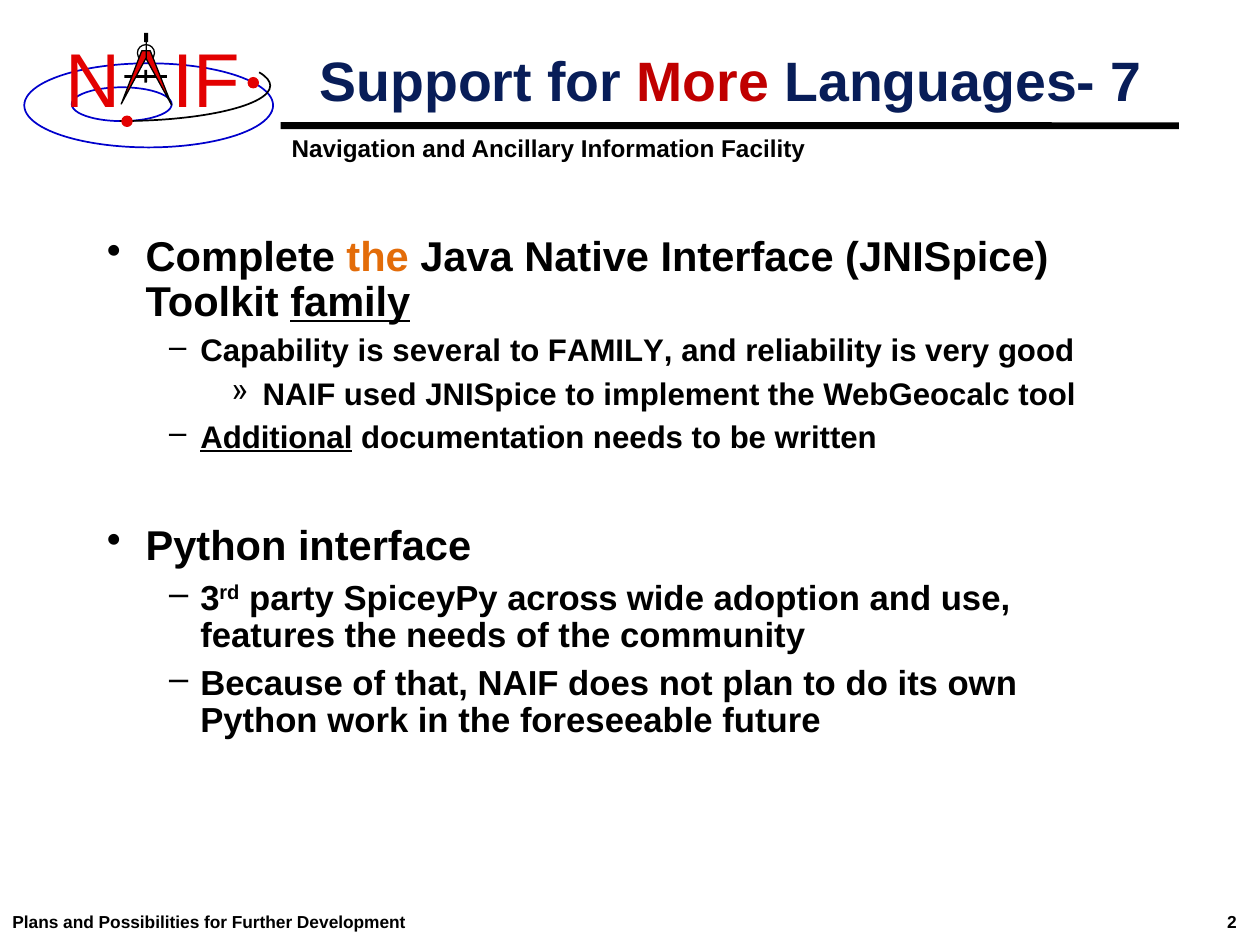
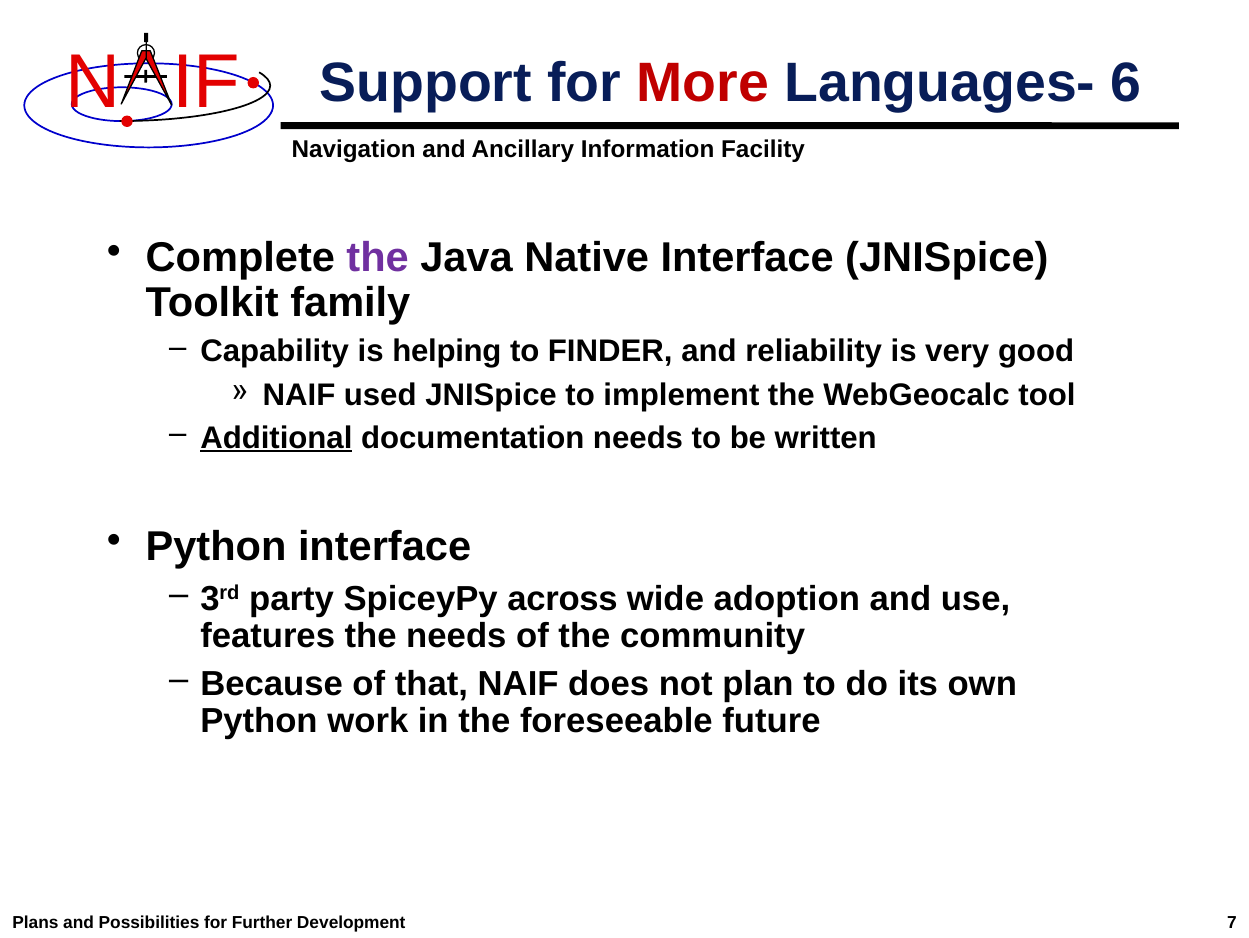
7: 7 -> 6
the at (378, 258) colour: orange -> purple
family at (350, 303) underline: present -> none
several: several -> helping
to FAMILY: FAMILY -> FINDER
2: 2 -> 7
